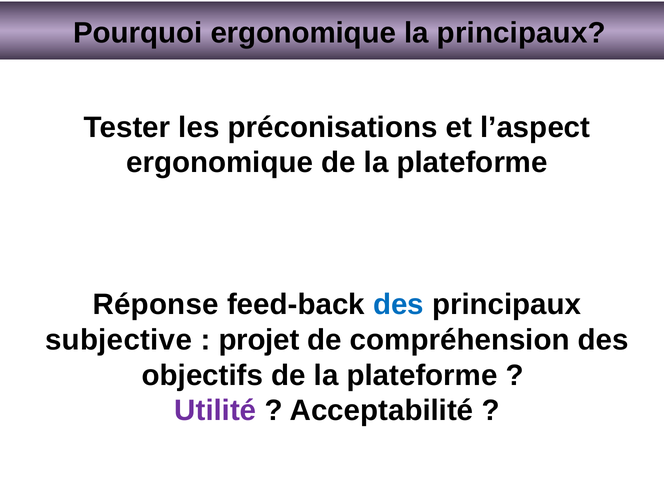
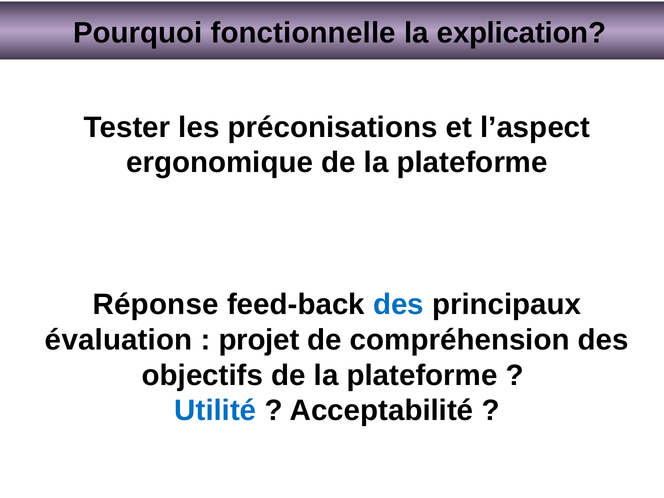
Pourquoi ergonomique: ergonomique -> fonctionnelle
la principaux: principaux -> explication
subjective: subjective -> évaluation
Utilité colour: purple -> blue
